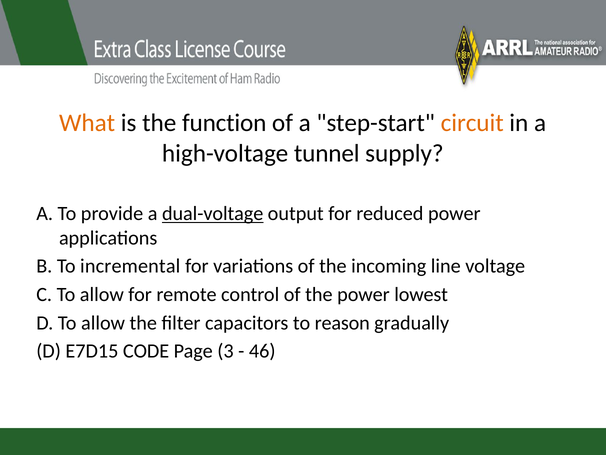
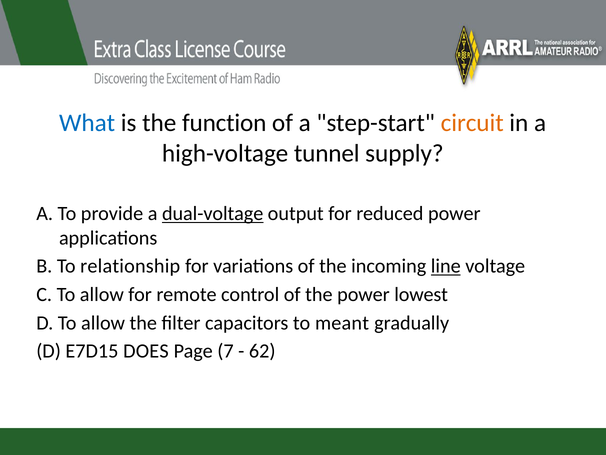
What colour: orange -> blue
incremental: incremental -> relationship
line underline: none -> present
reason: reason -> meant
CODE: CODE -> DOES
3: 3 -> 7
46: 46 -> 62
